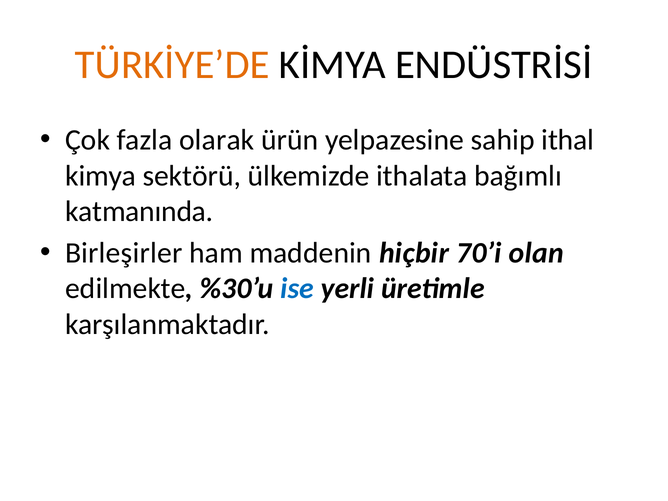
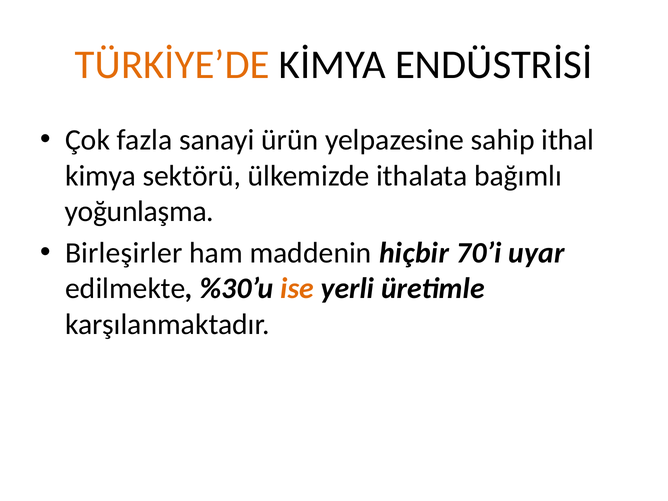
olarak: olarak -> sanayi
katmanında: katmanında -> yoğunlaşma
olan: olan -> uyar
ise colour: blue -> orange
